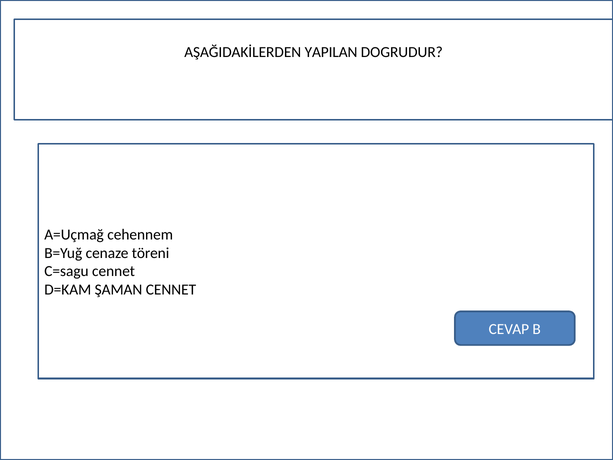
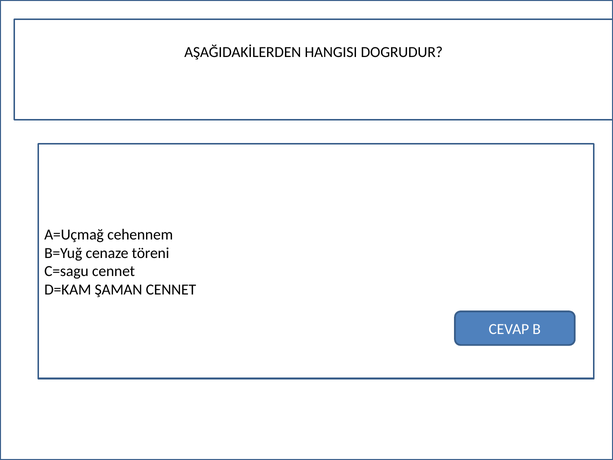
YAPILAN: YAPILAN -> HANGISI
